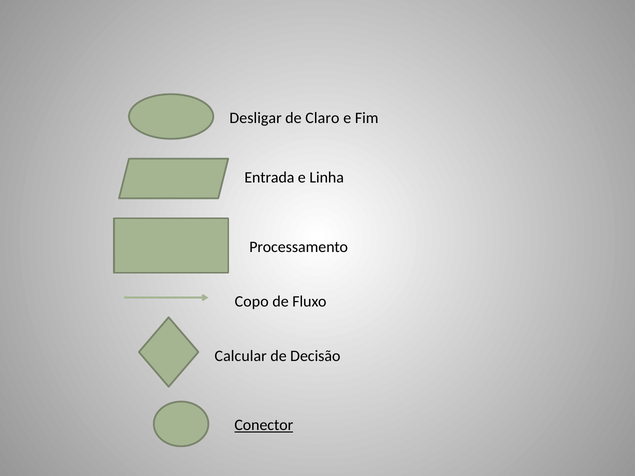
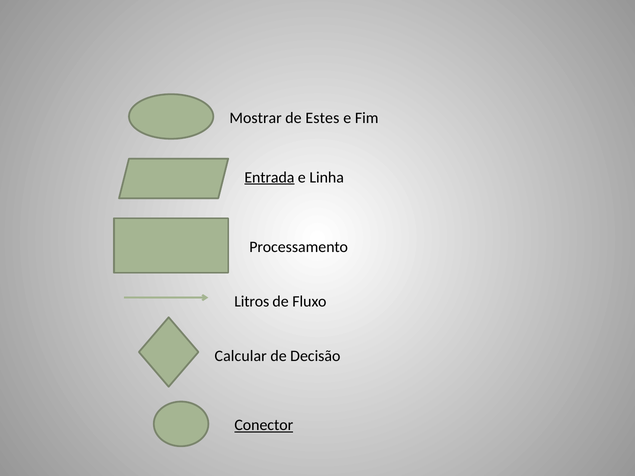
Desligar: Desligar -> Mostrar
Claro: Claro -> Estes
Entrada underline: none -> present
Copo: Copo -> Litros
